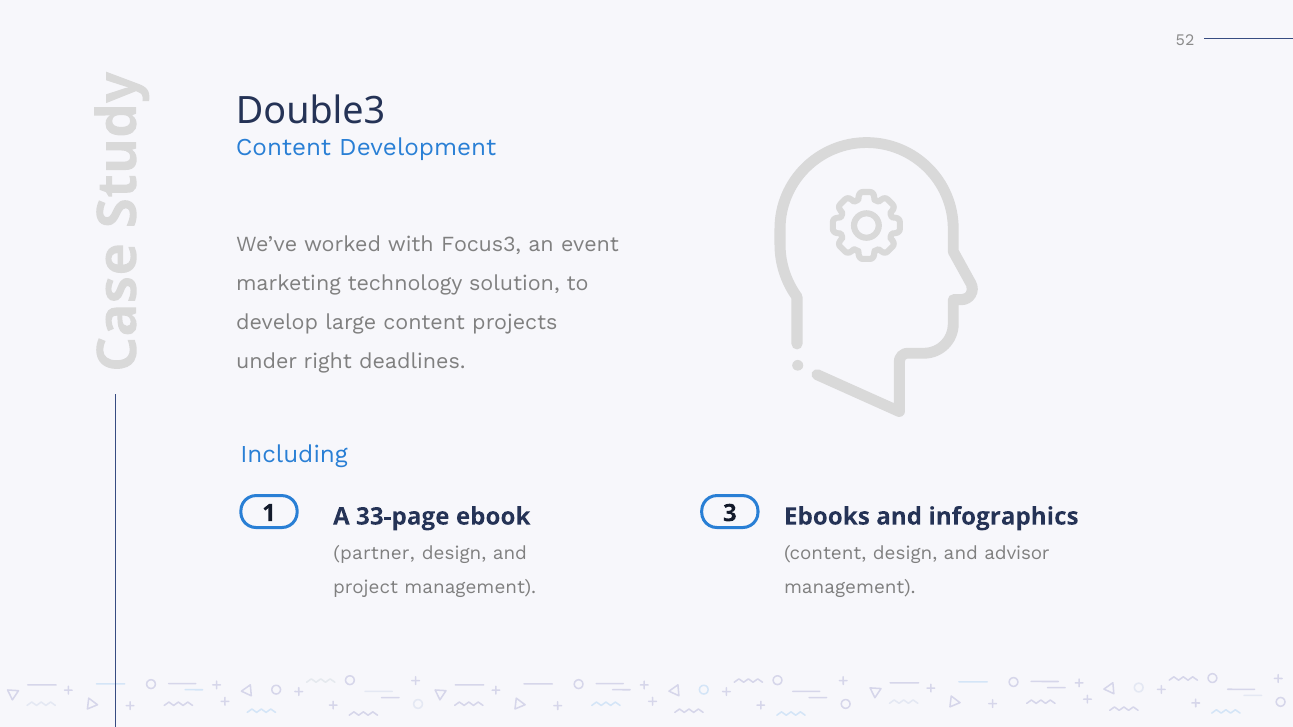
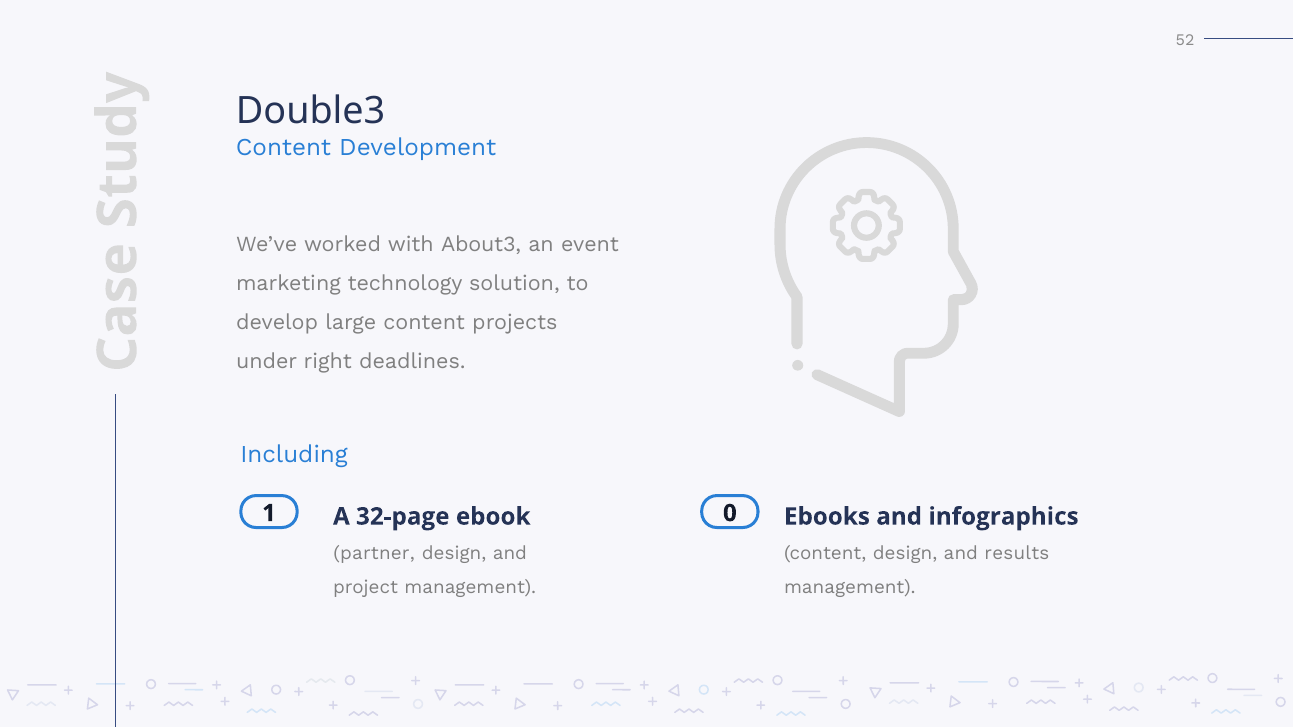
Focus3: Focus3 -> About3
3: 3 -> 0
33-page: 33-page -> 32-page
advisor: advisor -> results
